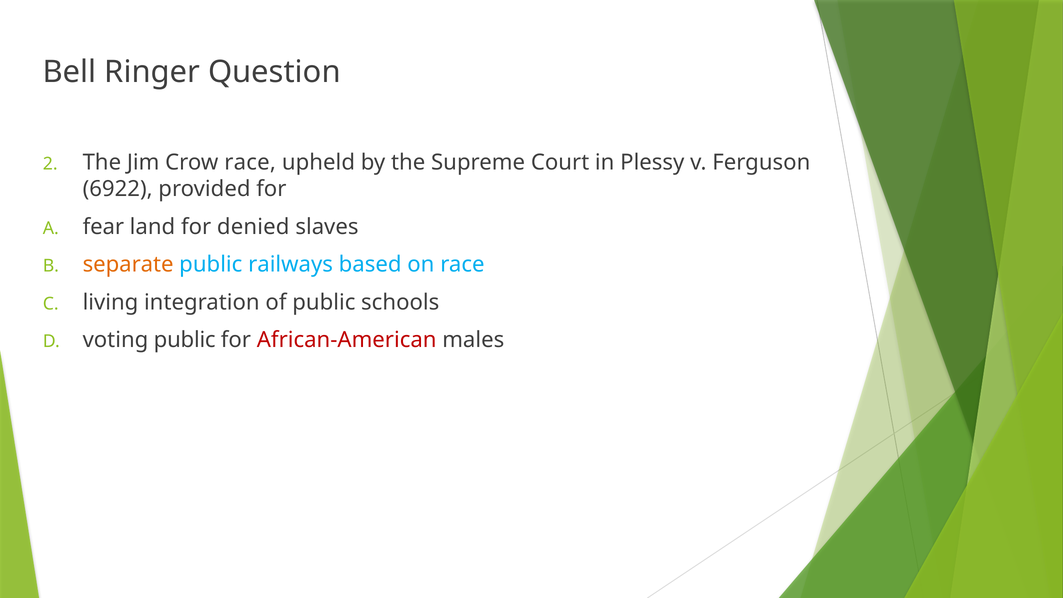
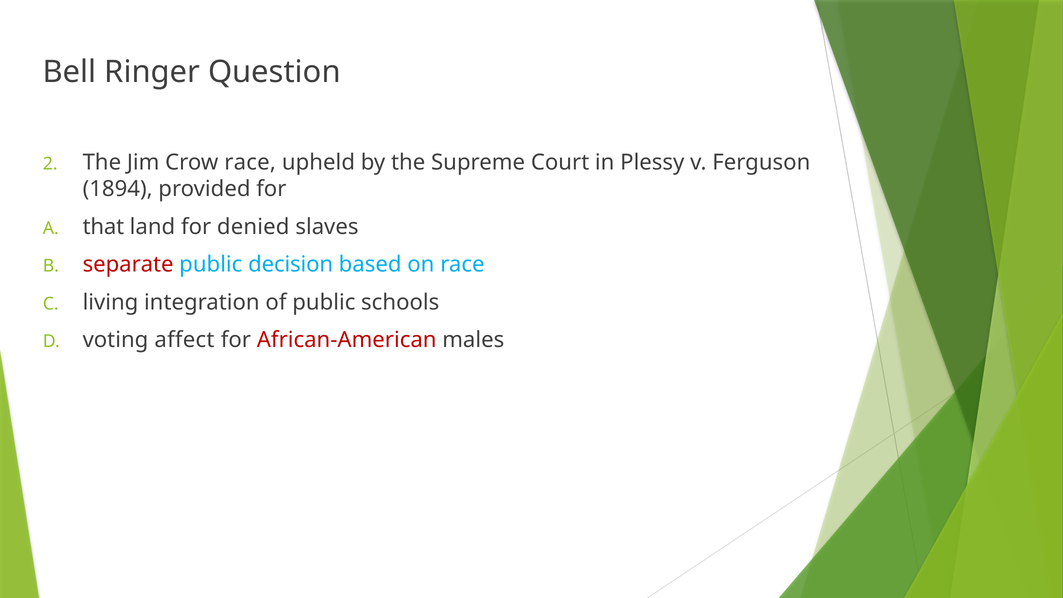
6922: 6922 -> 1894
fear: fear -> that
separate colour: orange -> red
railways: railways -> decision
voting public: public -> affect
